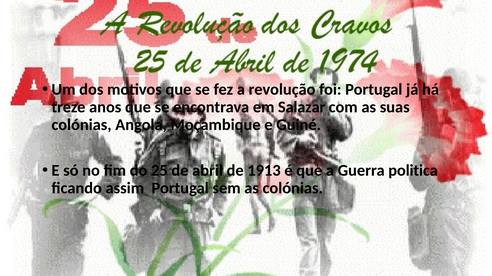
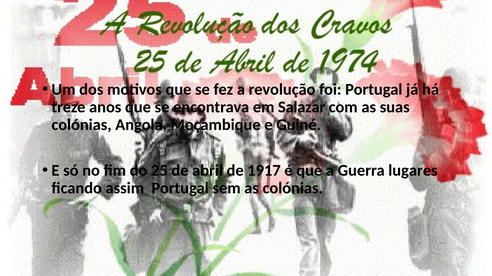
1913: 1913 -> 1917
politica: politica -> lugares
